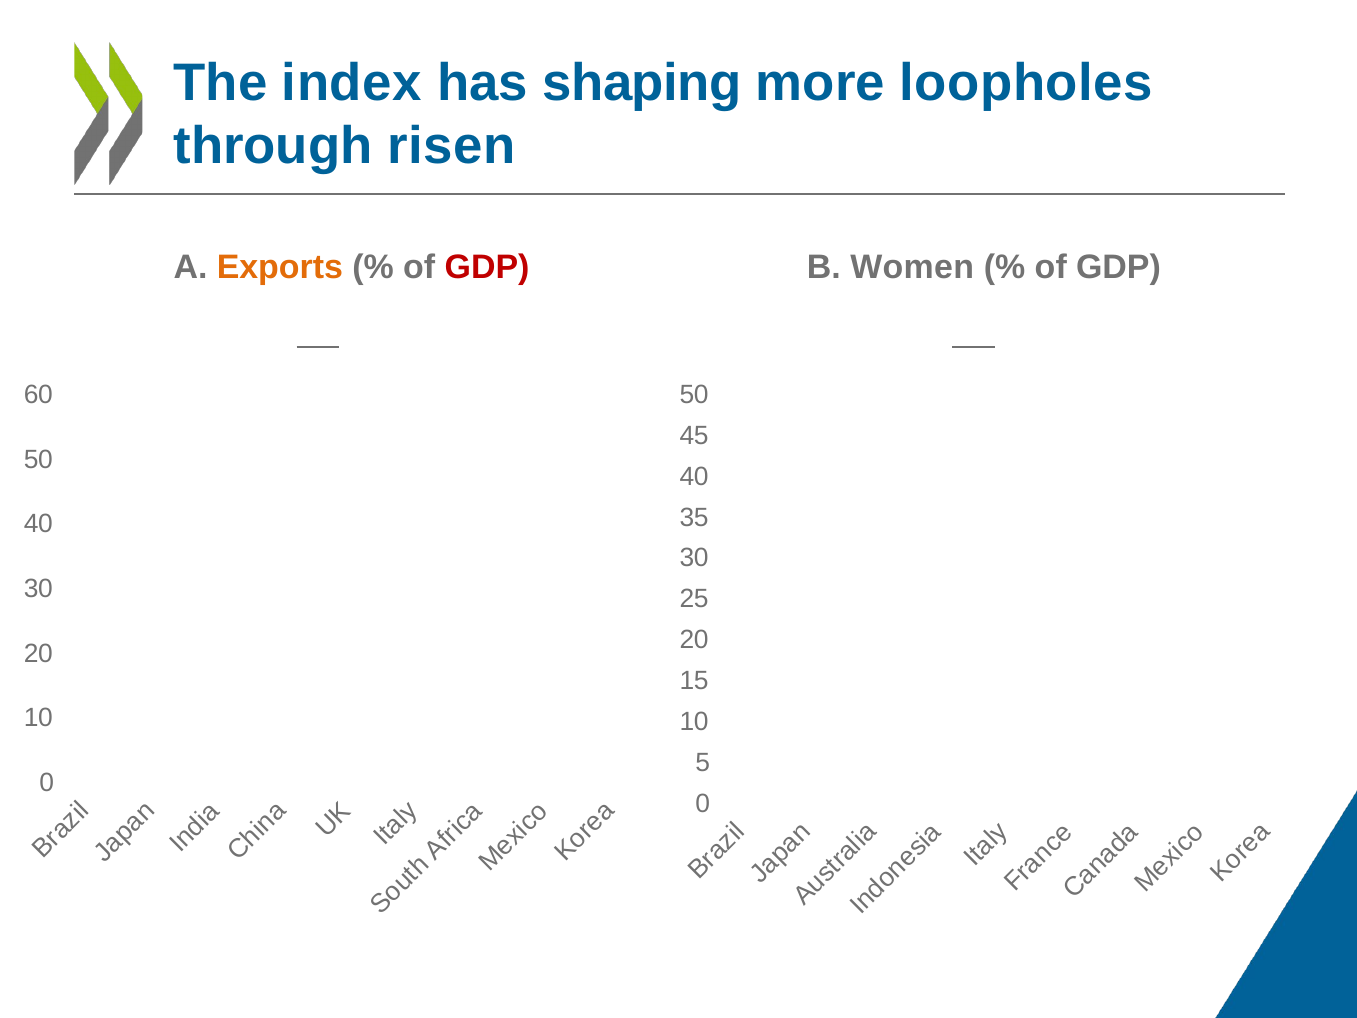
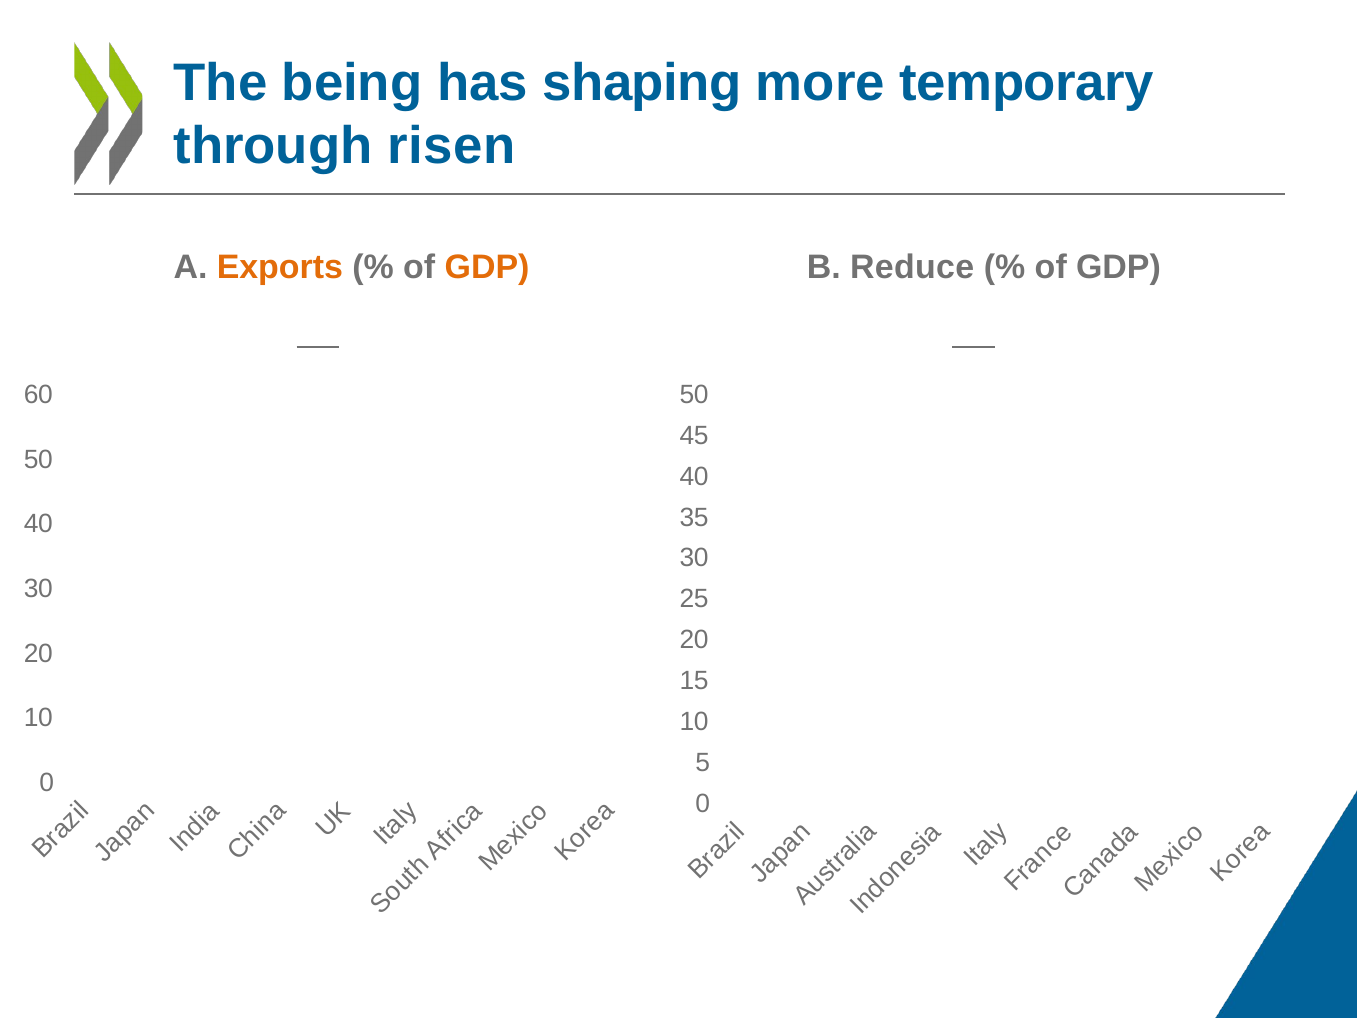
index: index -> being
loopholes: loopholes -> temporary
GDP at (487, 267) colour: red -> orange
Women: Women -> Reduce
